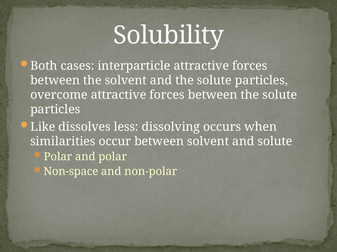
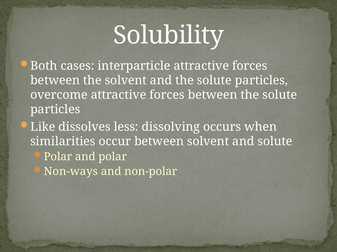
Non-space: Non-space -> Non-ways
